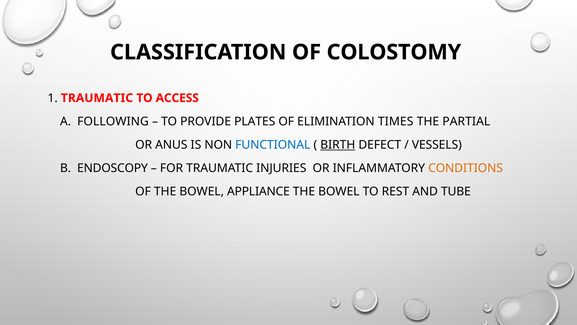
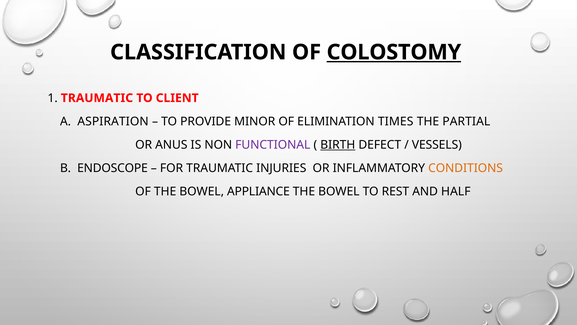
COLOSTOMY underline: none -> present
ACCESS: ACCESS -> CLIENT
FOLLOWING: FOLLOWING -> ASPIRATION
PLATES: PLATES -> MINOR
FUNCTIONAL colour: blue -> purple
ENDOSCOPY: ENDOSCOPY -> ENDOSCOPE
TUBE: TUBE -> HALF
